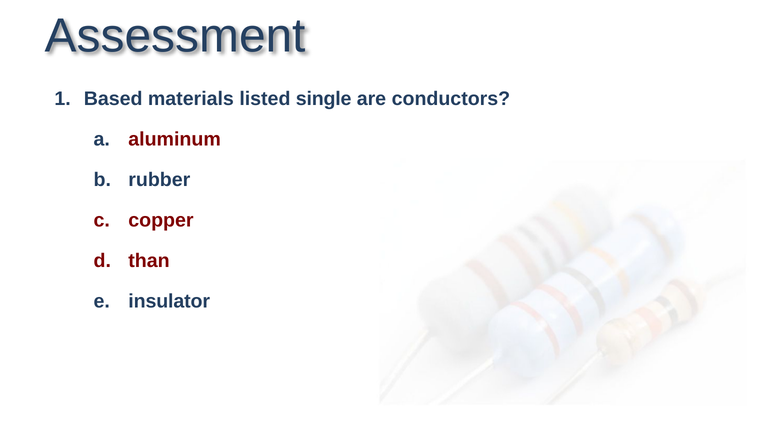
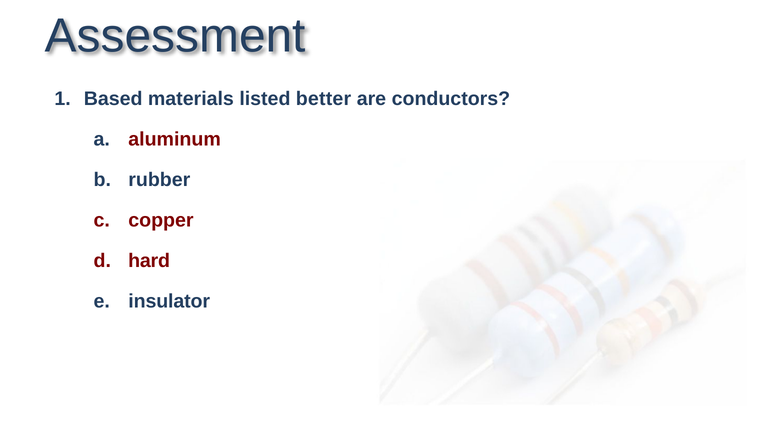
single: single -> better
than: than -> hard
